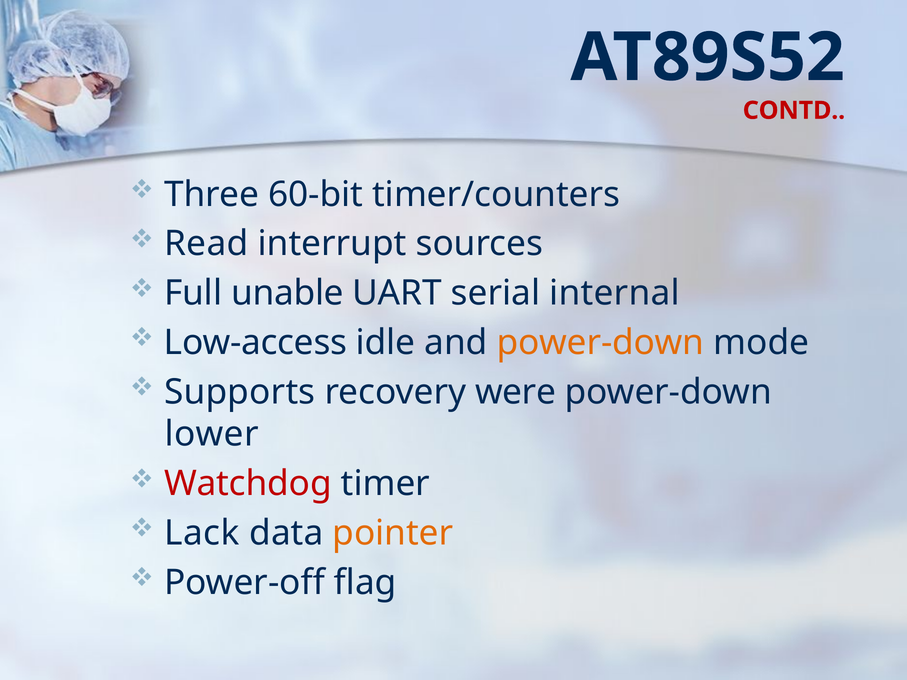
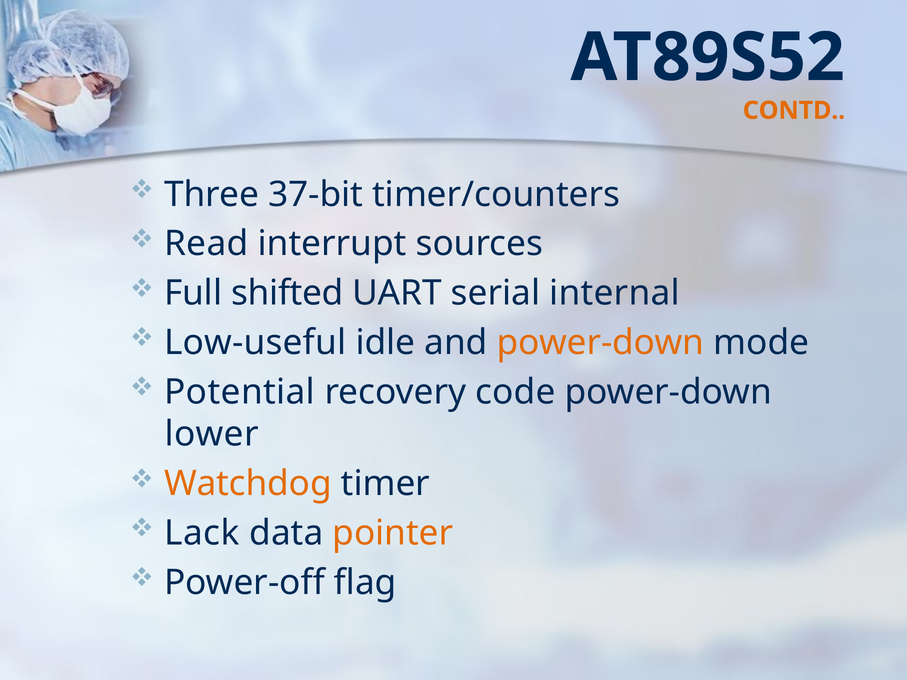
CONTD colour: red -> orange
60-bit: 60-bit -> 37-bit
unable: unable -> shifted
Low-access: Low-access -> Low-useful
Supports: Supports -> Potential
were: were -> code
Watchdog colour: red -> orange
